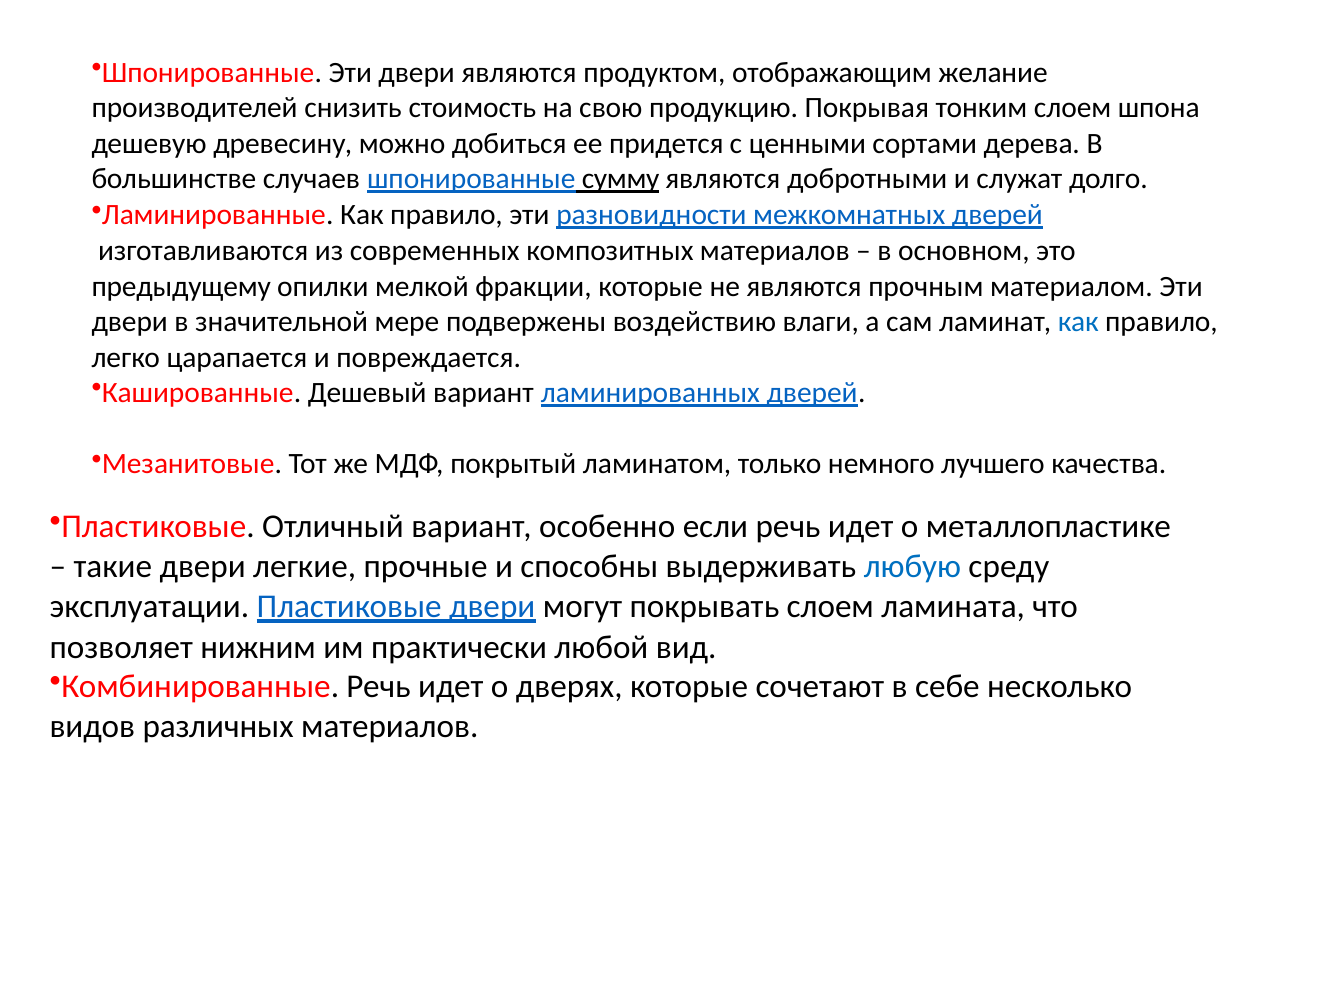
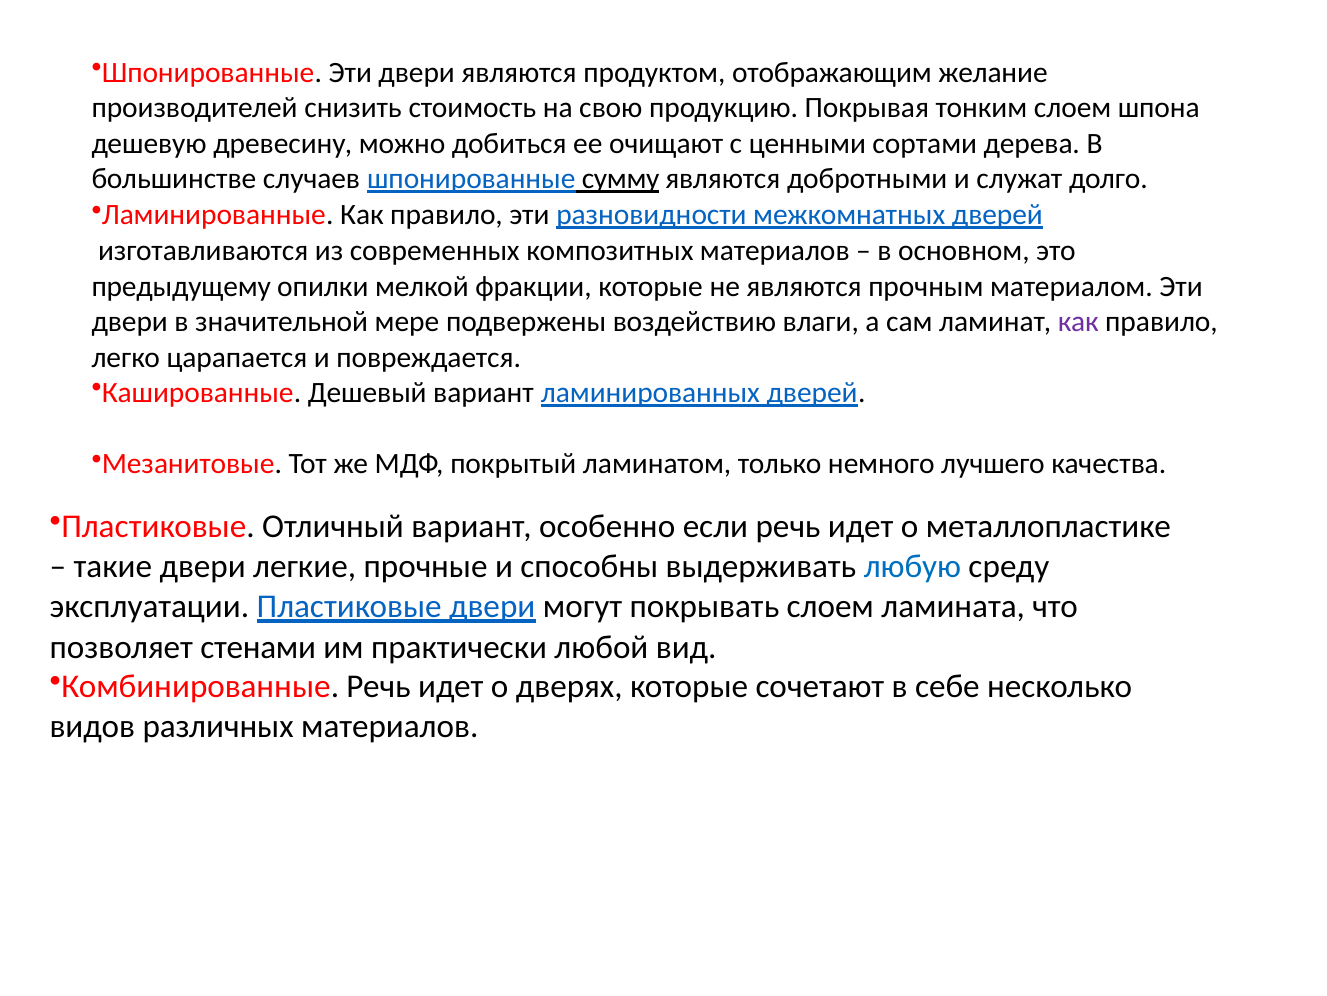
придется: придется -> очищают
как at (1078, 322) colour: blue -> purple
нижним: нижним -> стенами
